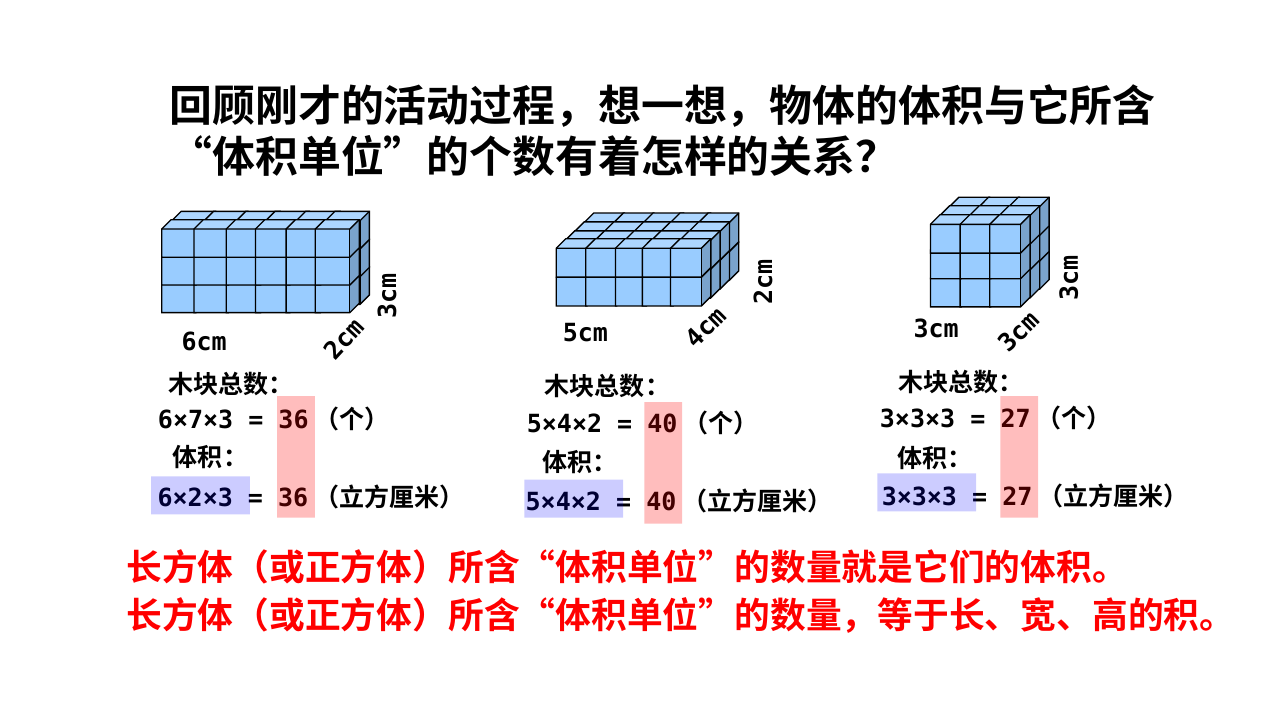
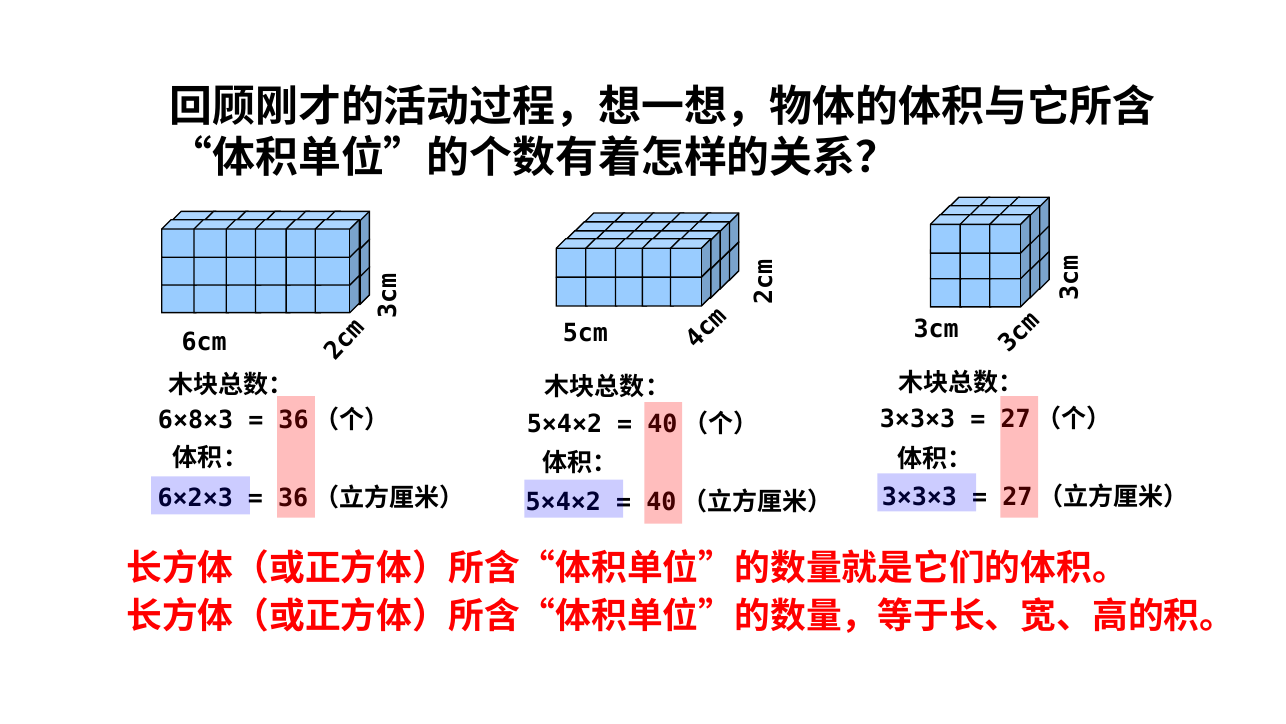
6×7×3: 6×7×3 -> 6×8×3
